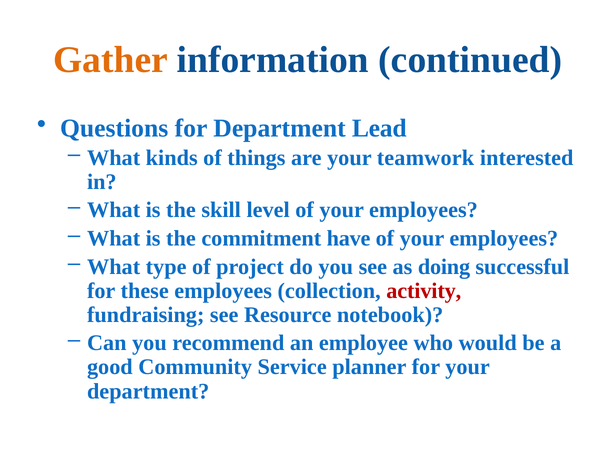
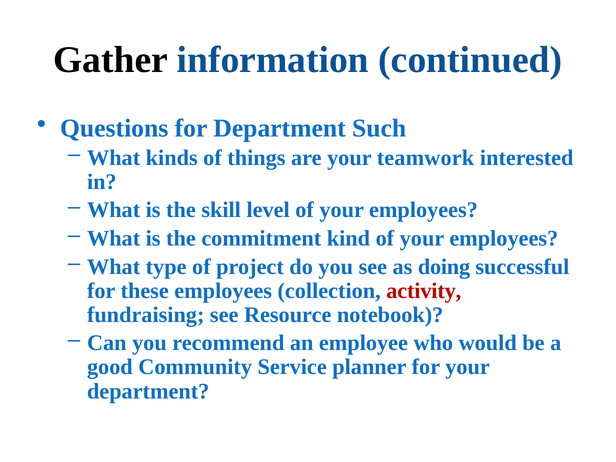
Gather colour: orange -> black
Lead: Lead -> Such
have: have -> kind
